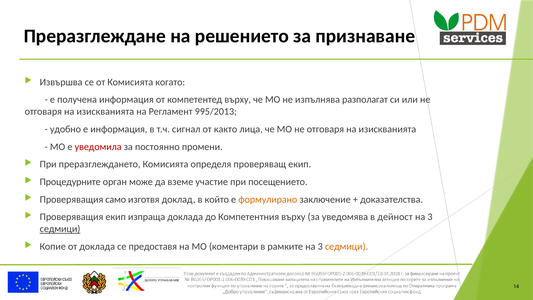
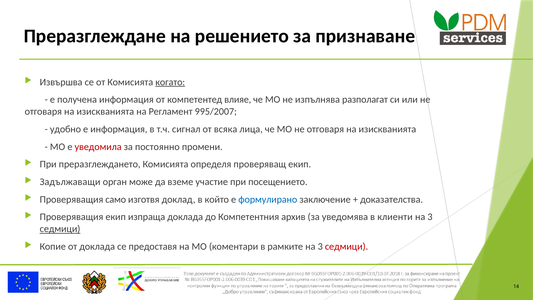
когато underline: none -> present
компетентед върху: върху -> влияе
995/2013: 995/2013 -> 995/2007
както: както -> всяка
Процедурните: Процедурните -> Задължаващи
формулирано colour: orange -> blue
Компетентния върху: върху -> архив
дейност: дейност -> клиенти
седмици at (347, 246) colour: orange -> red
